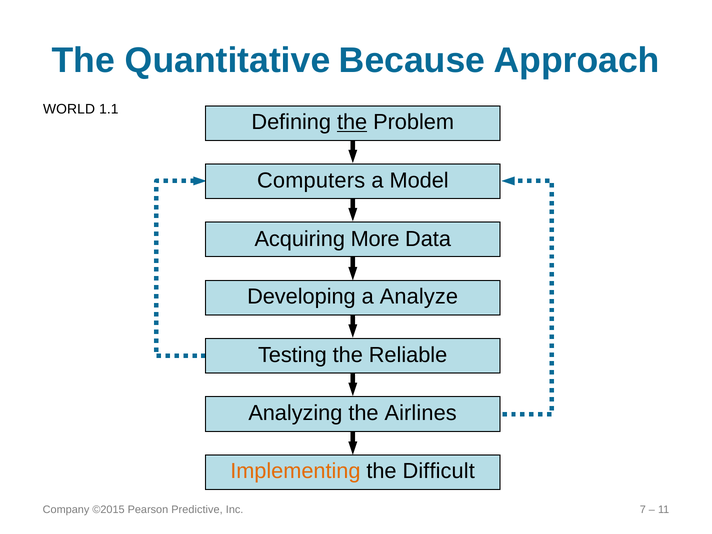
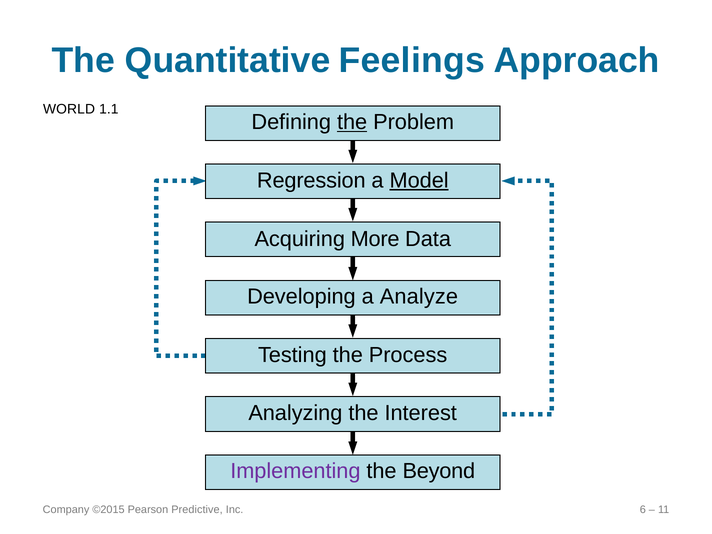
Because: Because -> Feelings
Computers: Computers -> Regression
Model underline: none -> present
Reliable: Reliable -> Process
Airlines: Airlines -> Interest
Implementing colour: orange -> purple
Difficult: Difficult -> Beyond
7: 7 -> 6
